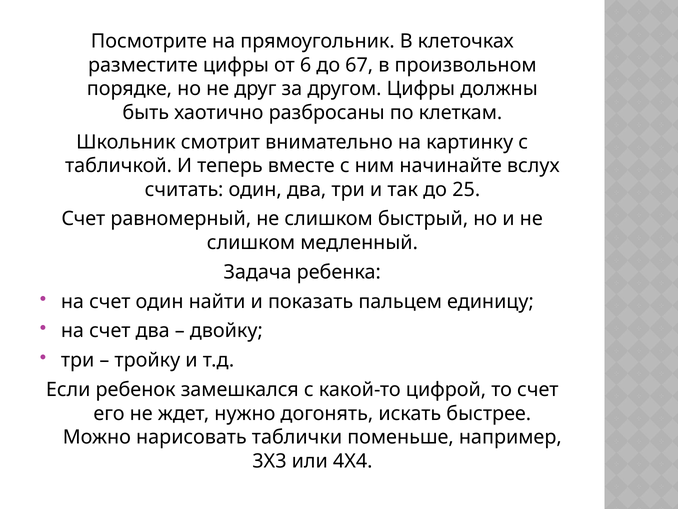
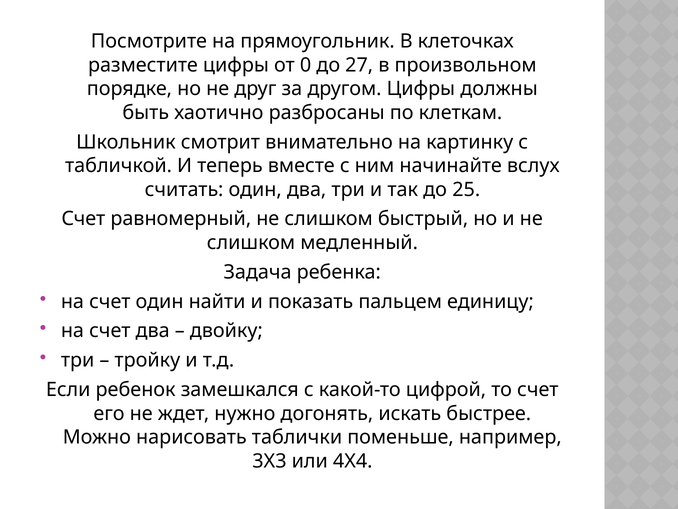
6: 6 -> 0
67: 67 -> 27
